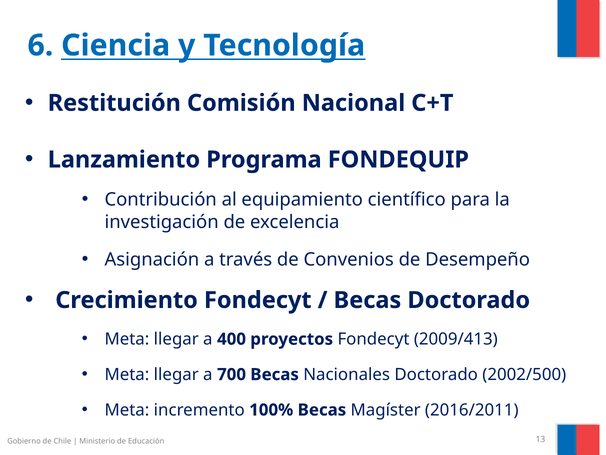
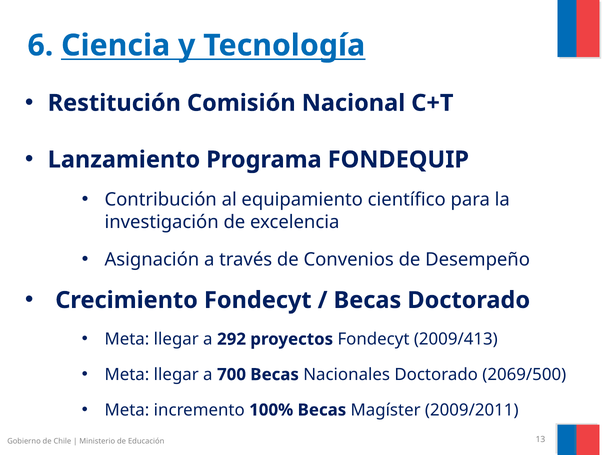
400: 400 -> 292
2002/500: 2002/500 -> 2069/500
2016/2011: 2016/2011 -> 2009/2011
